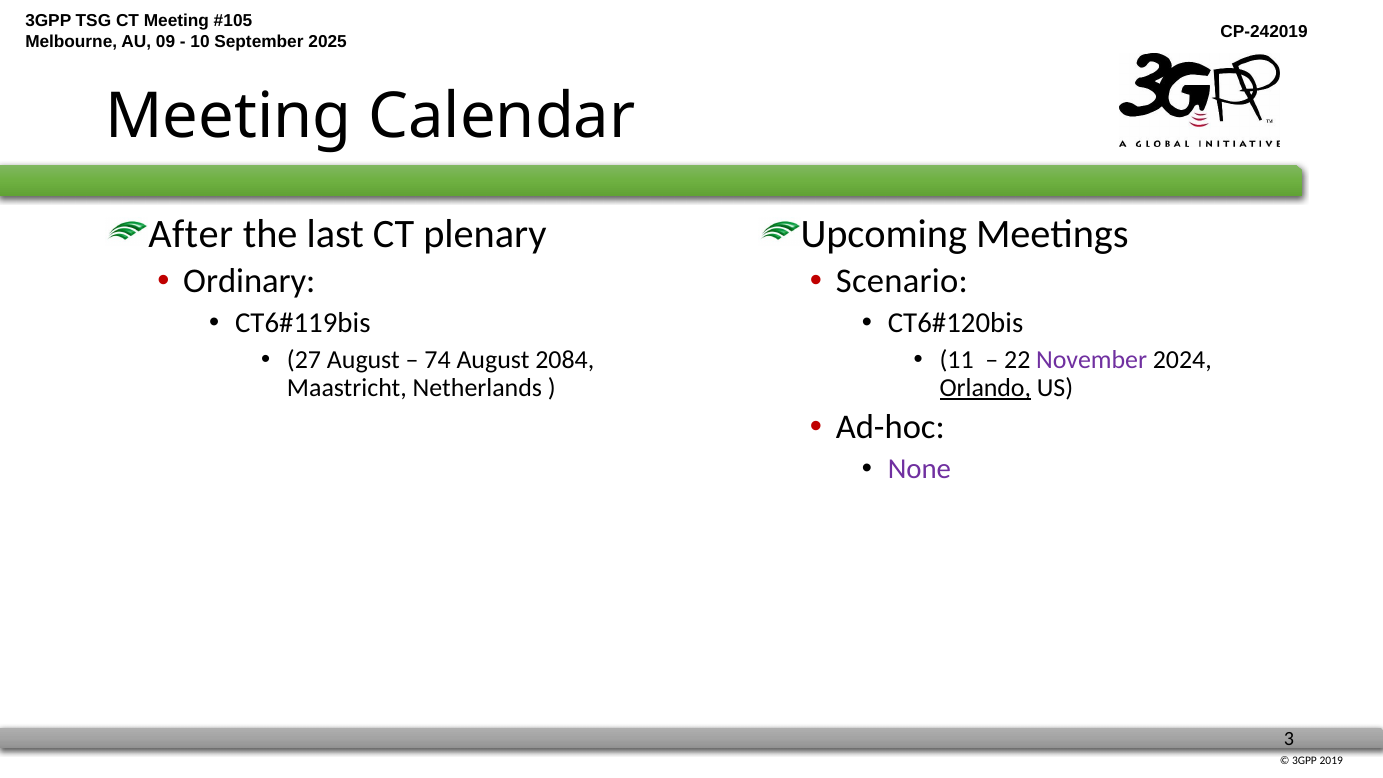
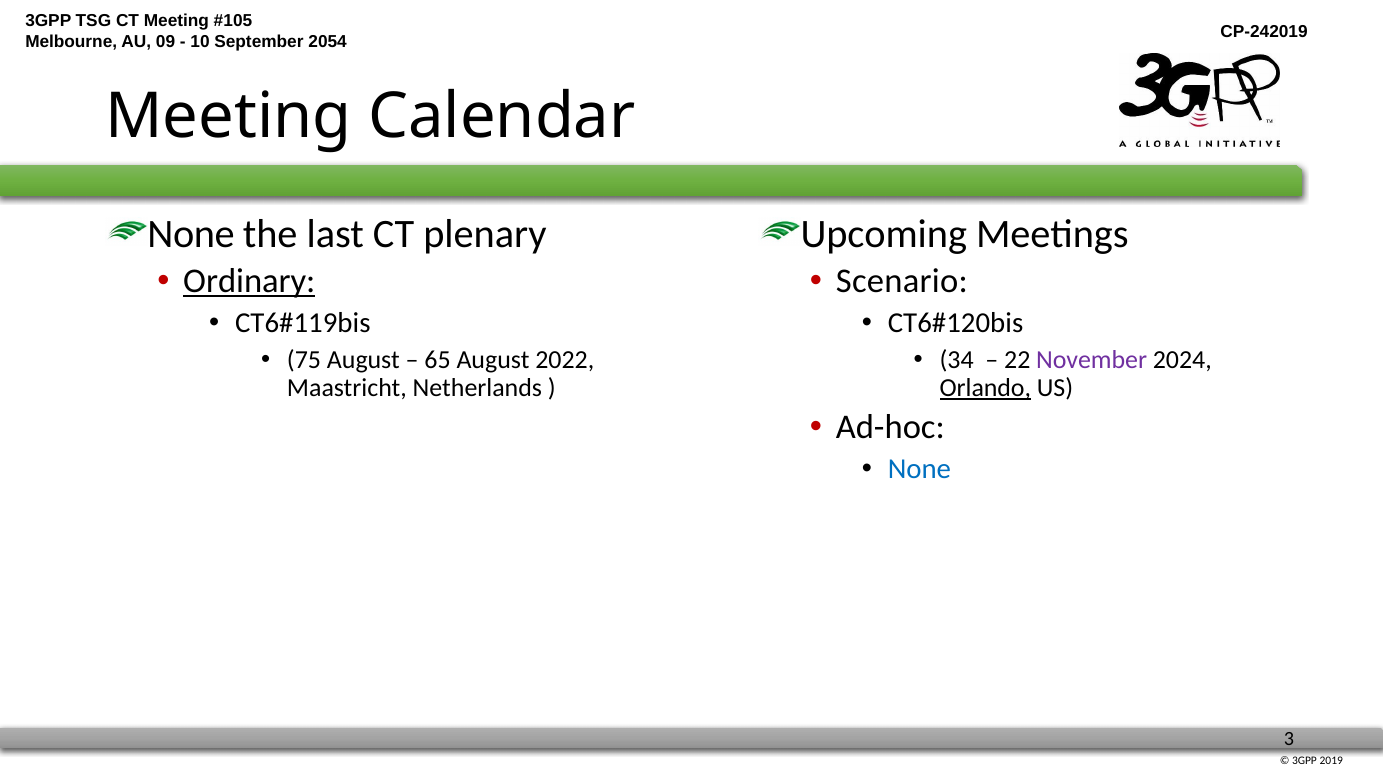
2025: 2025 -> 2054
After at (191, 234): After -> None
Ordinary underline: none -> present
27: 27 -> 75
74: 74 -> 65
2084: 2084 -> 2022
11: 11 -> 34
None at (919, 469) colour: purple -> blue
